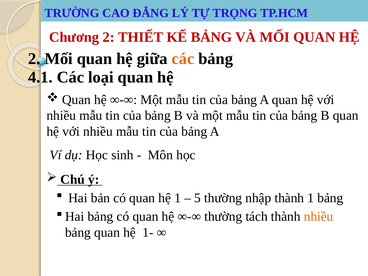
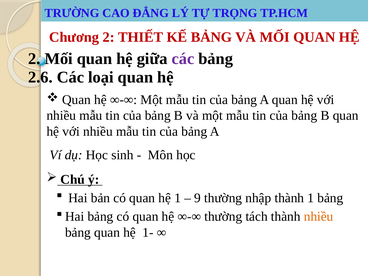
các at (183, 59) colour: orange -> purple
4.1: 4.1 -> 2.6
5: 5 -> 9
